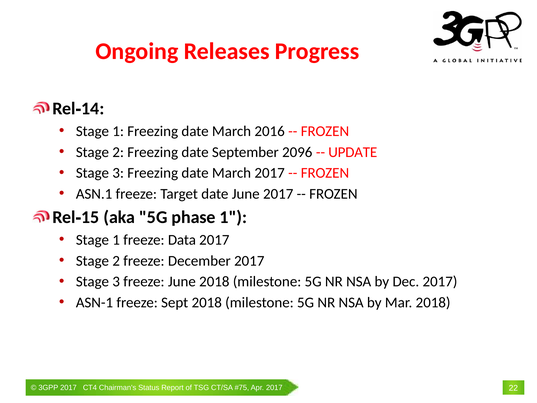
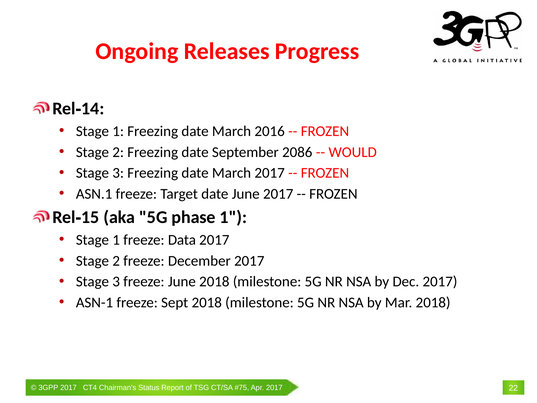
2096: 2096 -> 2086
UPDATE: UPDATE -> WOULD
